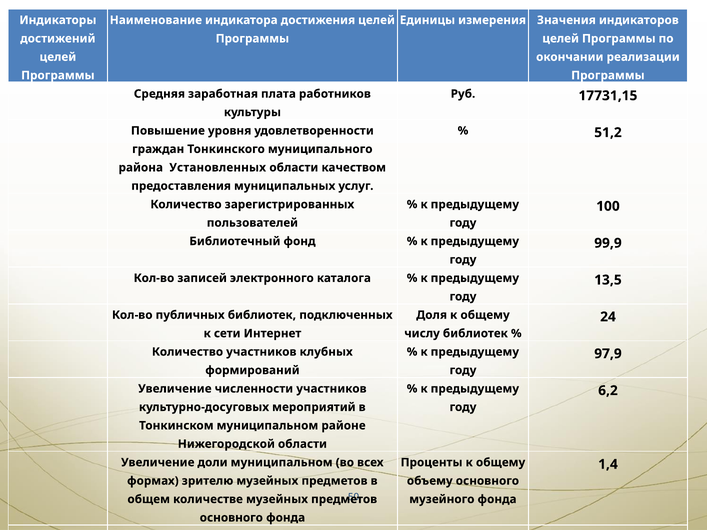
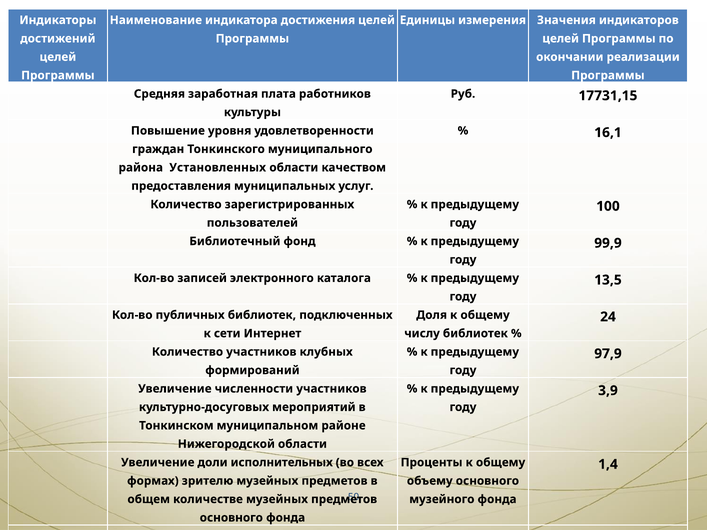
51,2: 51,2 -> 16,1
6,2: 6,2 -> 3,9
доли муниципальном: муниципальном -> исполнительных
